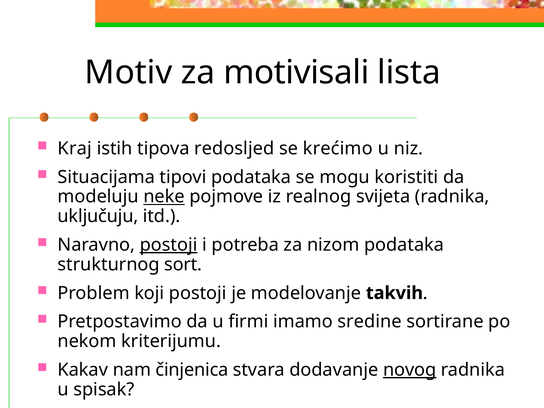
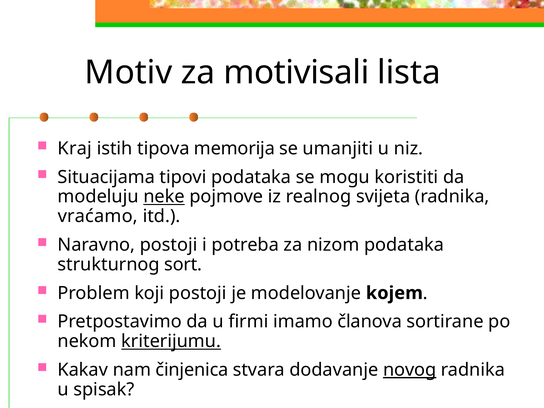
redosljed: redosljed -> memorija
krećimo: krećimo -> umanjiti
uključuju: uključuju -> vraćamo
postoji at (169, 245) underline: present -> none
takvih: takvih -> kojem
sredine: sredine -> članova
kriterijumu underline: none -> present
